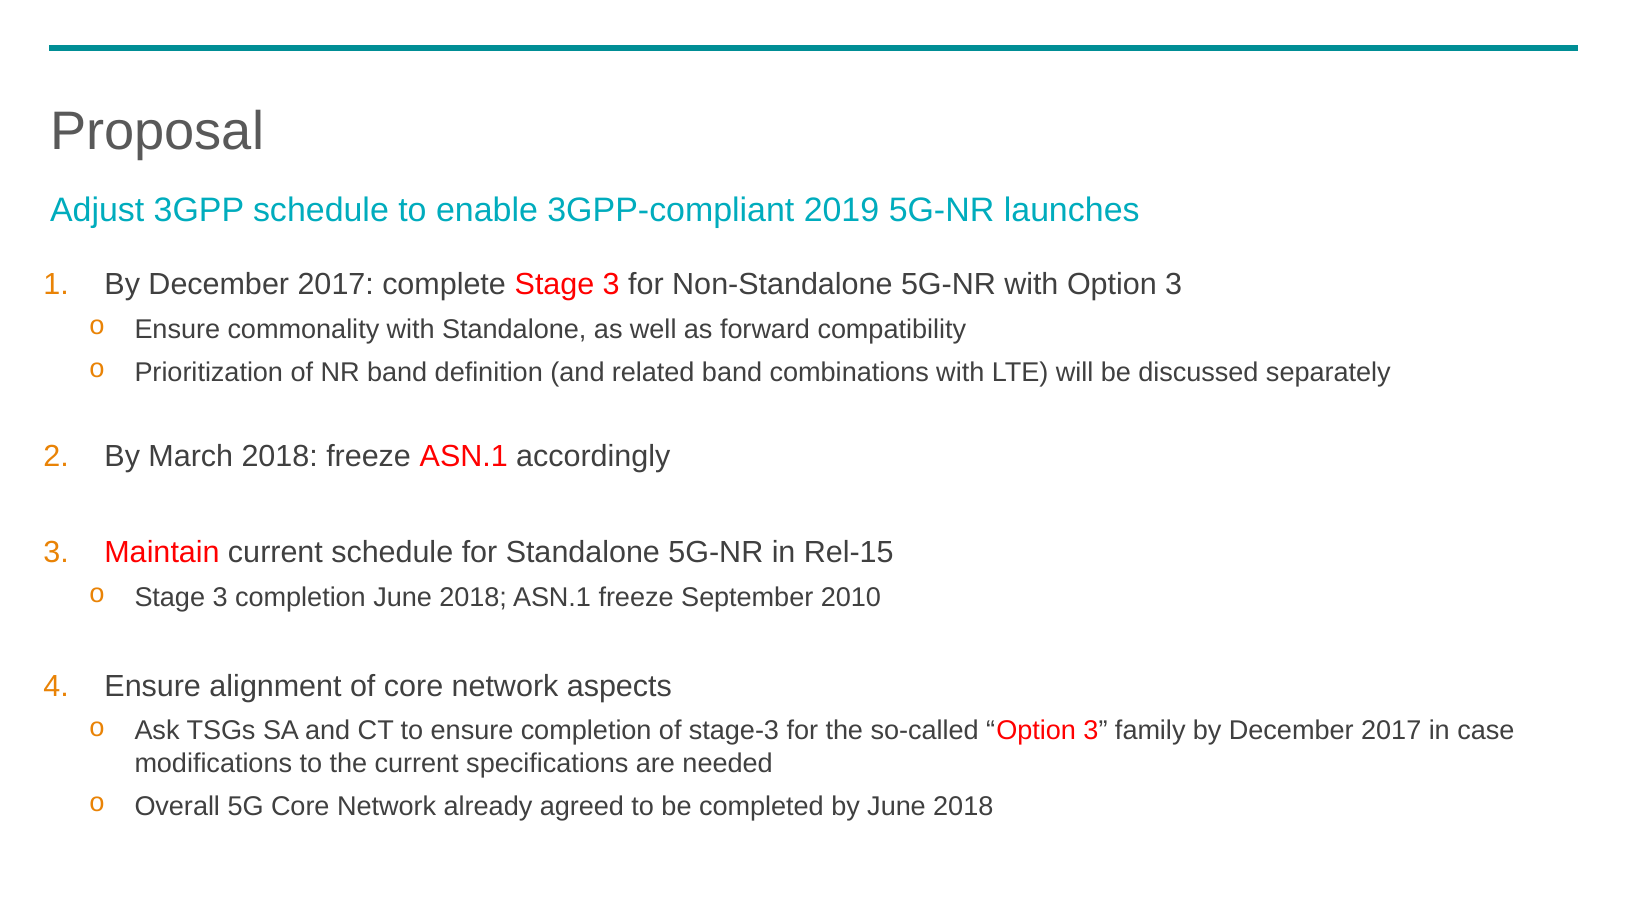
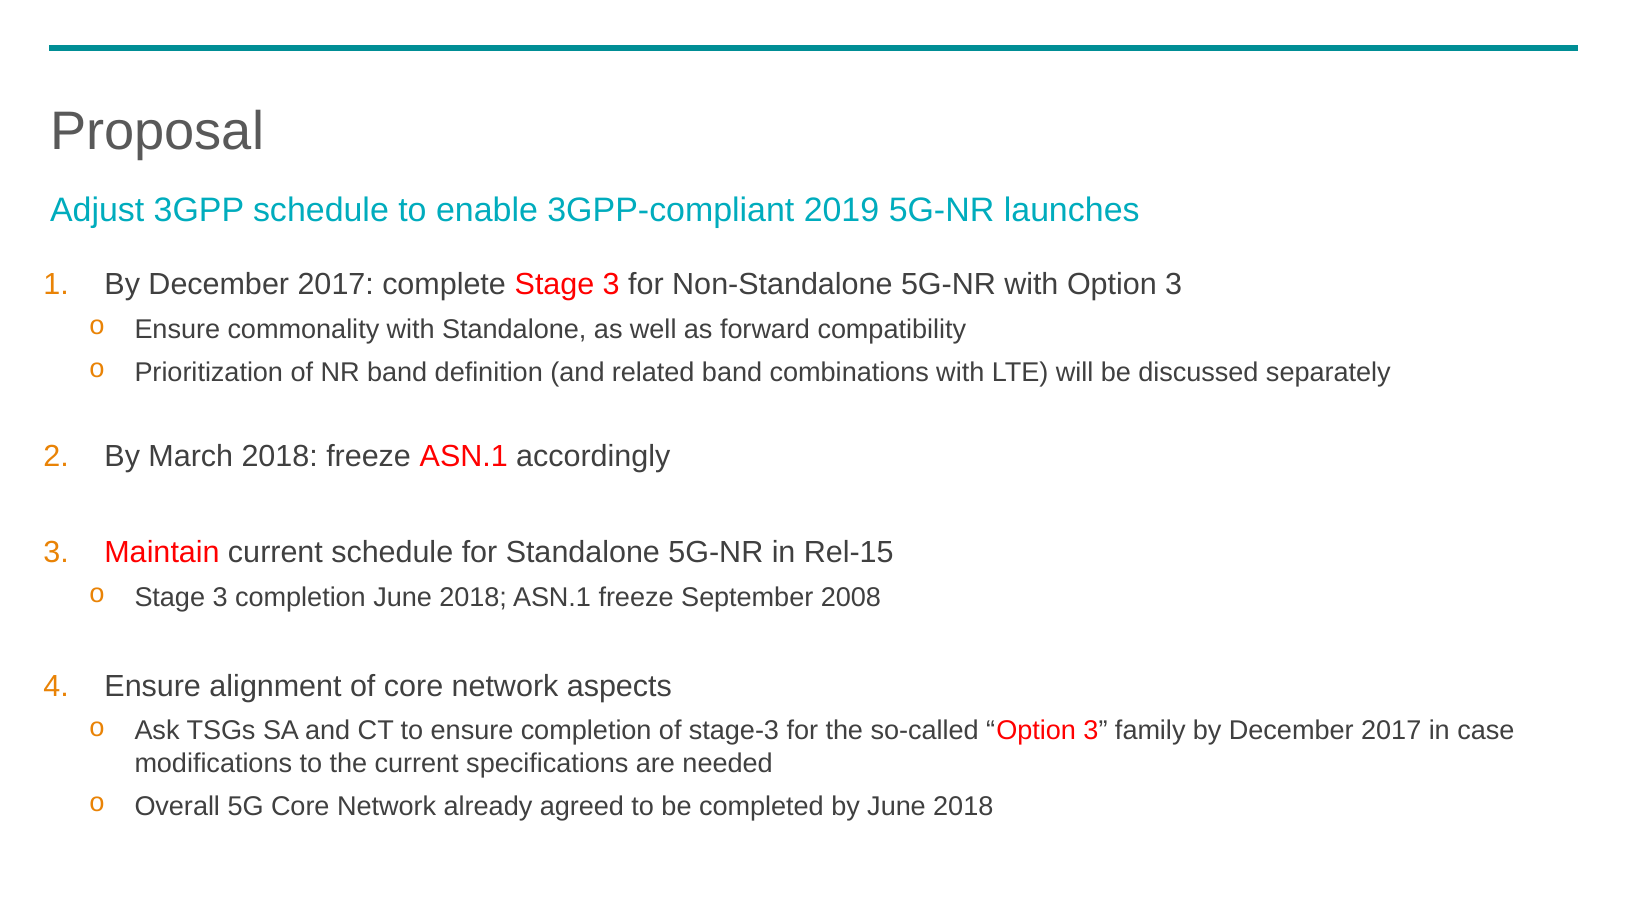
2010: 2010 -> 2008
